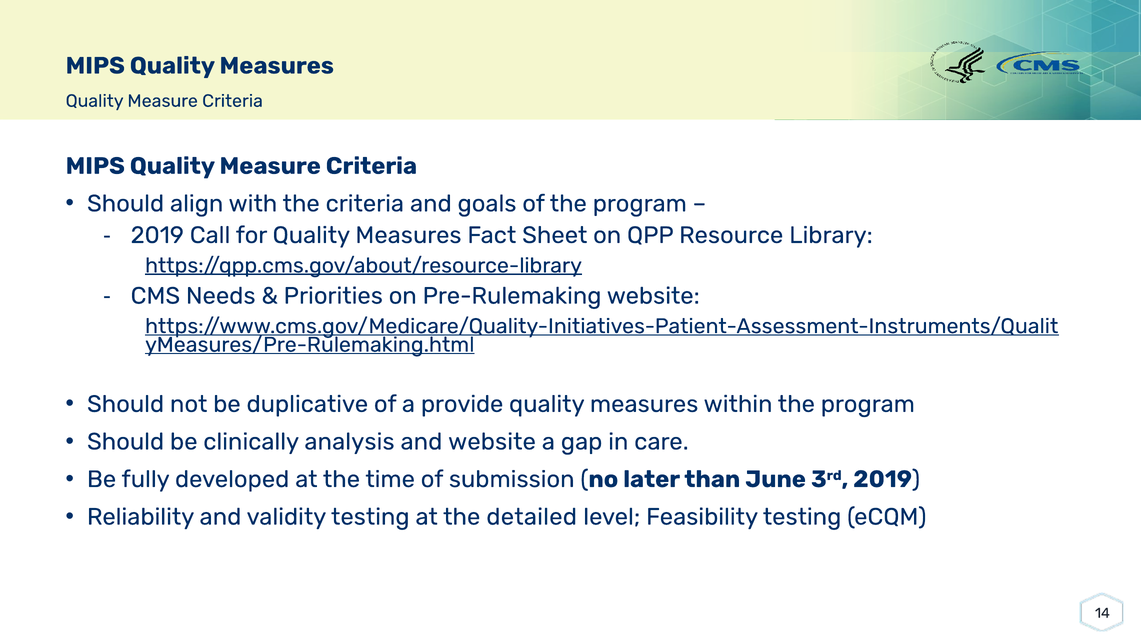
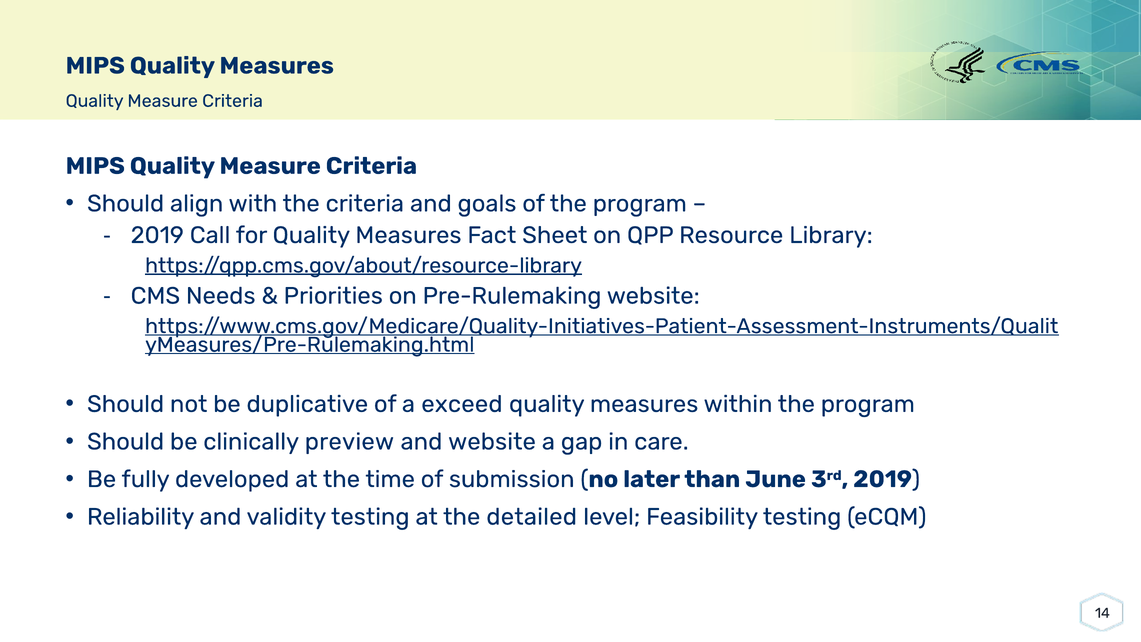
provide: provide -> exceed
analysis: analysis -> preview
